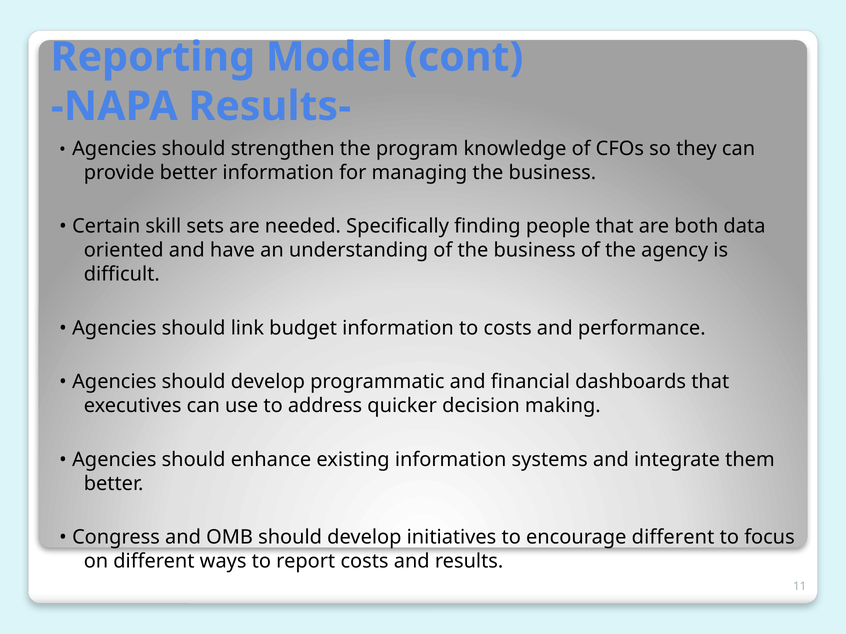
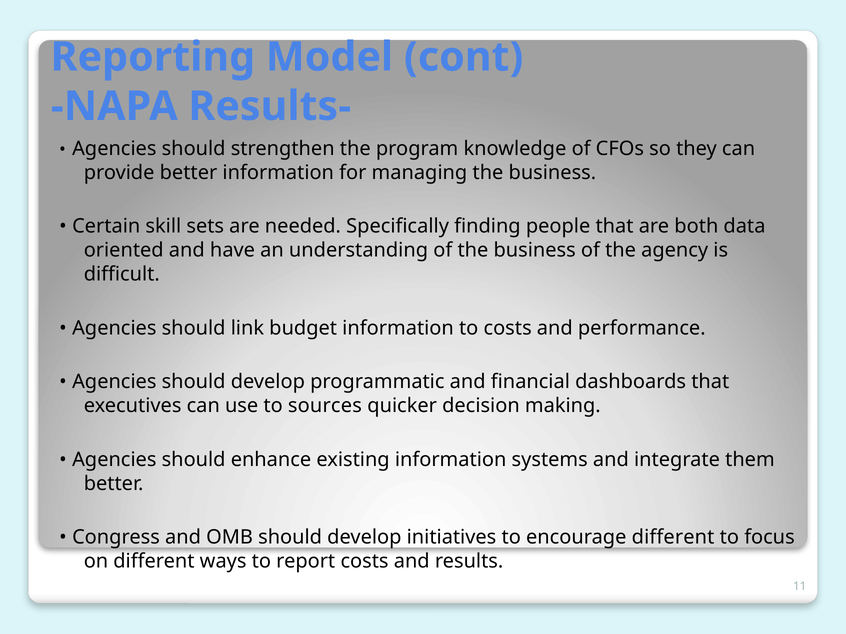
address: address -> sources
